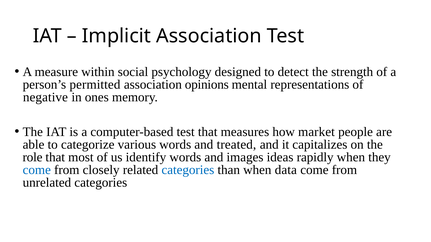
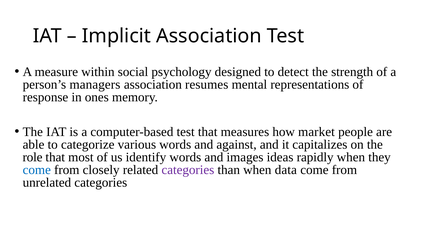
permitted: permitted -> managers
opinions: opinions -> resumes
negative: negative -> response
treated: treated -> against
categories at (188, 170) colour: blue -> purple
